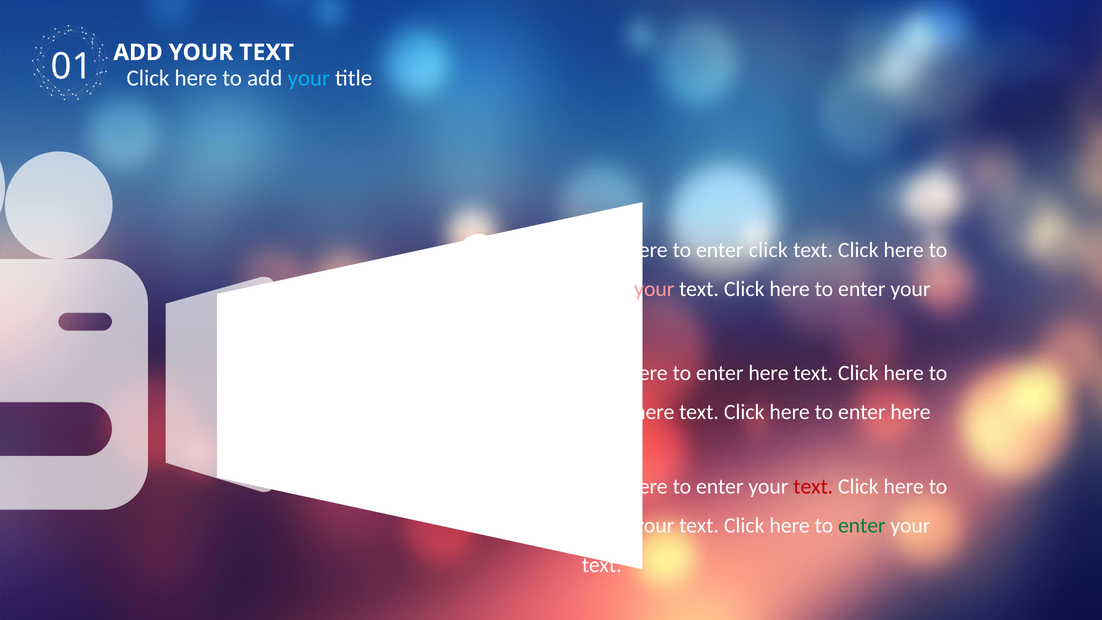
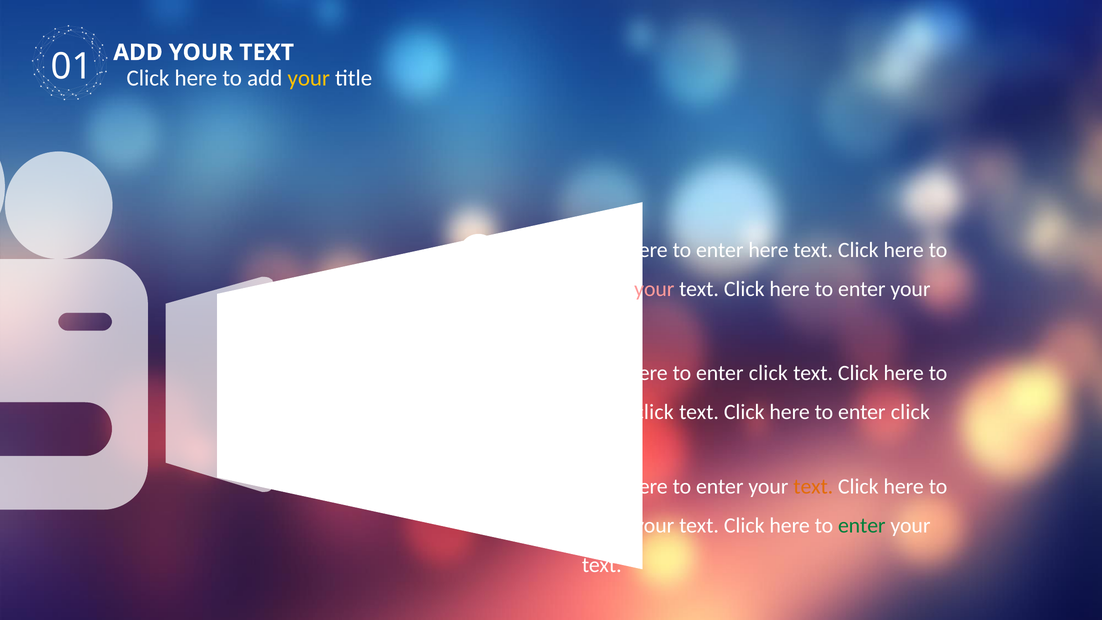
your at (309, 78) colour: light blue -> yellow
enter click: click -> here
here at (769, 373): here -> click
here at (654, 412): here -> click
here at (911, 412): here -> click
text at (813, 486) colour: red -> orange
